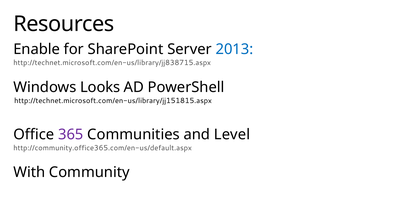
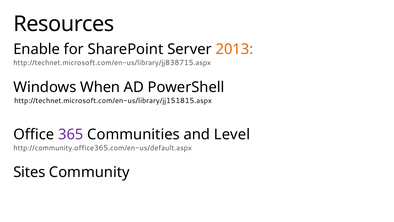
2013 colour: blue -> orange
Looks: Looks -> When
With: With -> Sites
